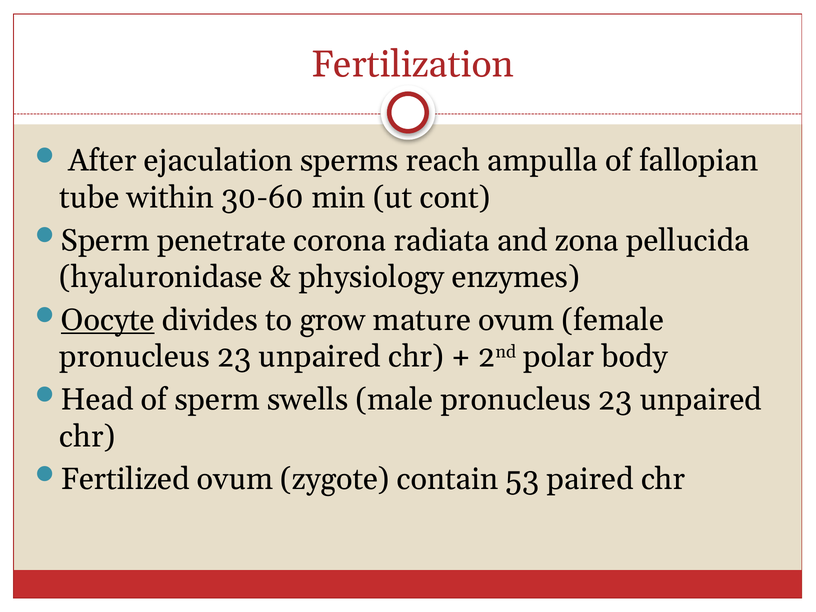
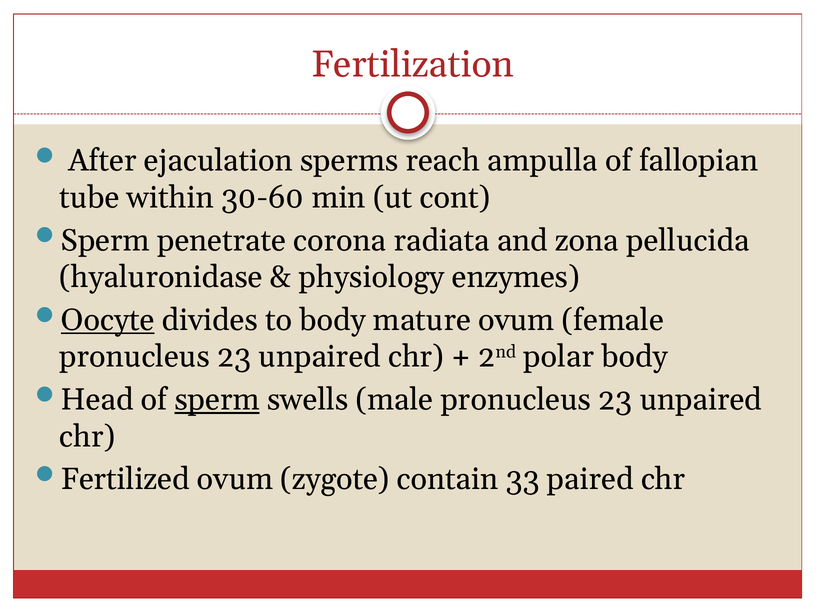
to grow: grow -> body
sperm at (217, 400) underline: none -> present
53: 53 -> 33
